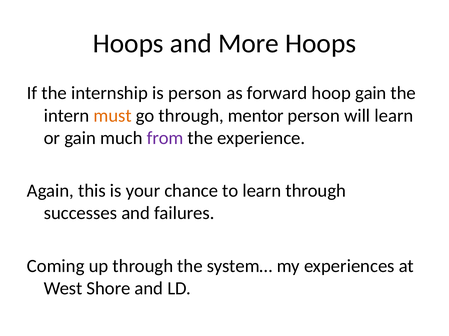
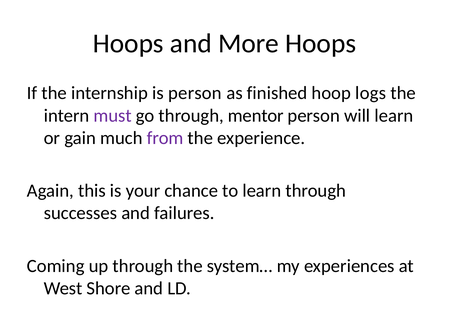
forward: forward -> finished
hoop gain: gain -> logs
must colour: orange -> purple
